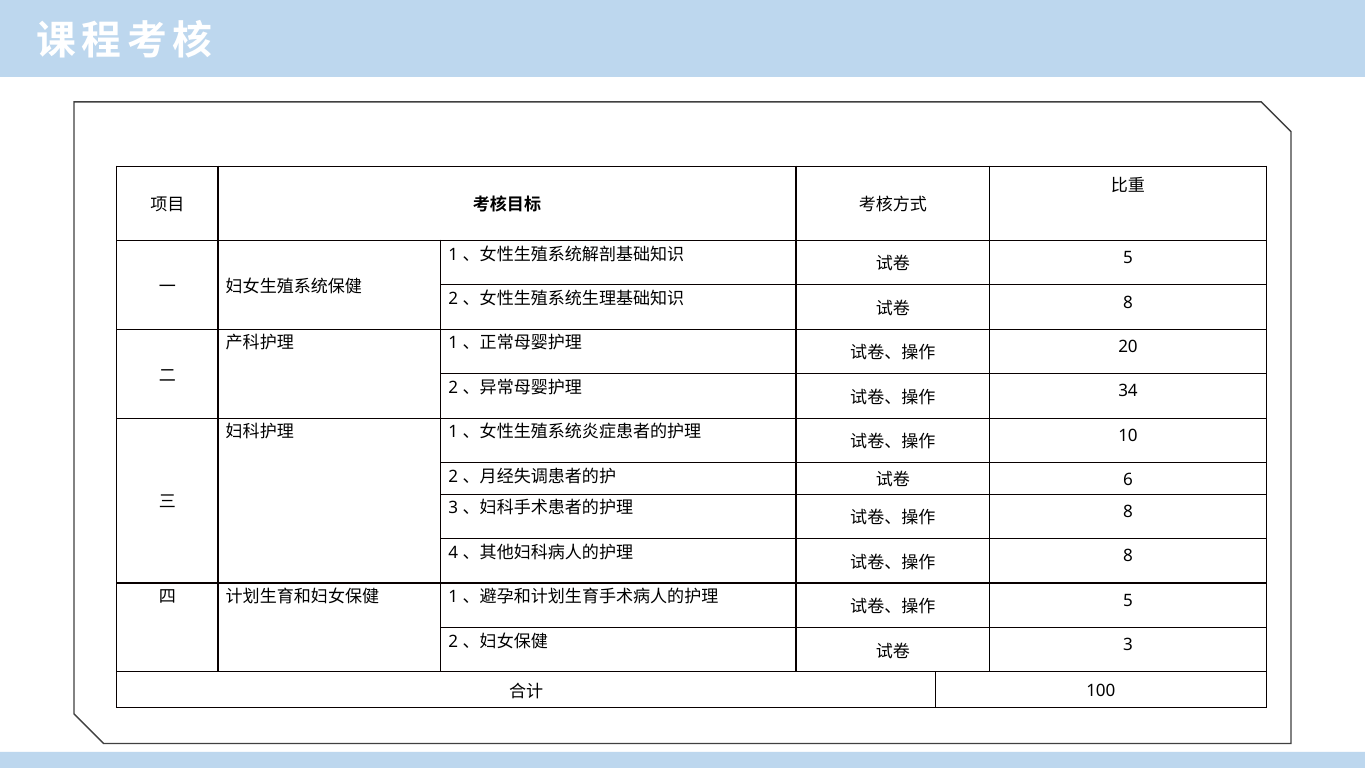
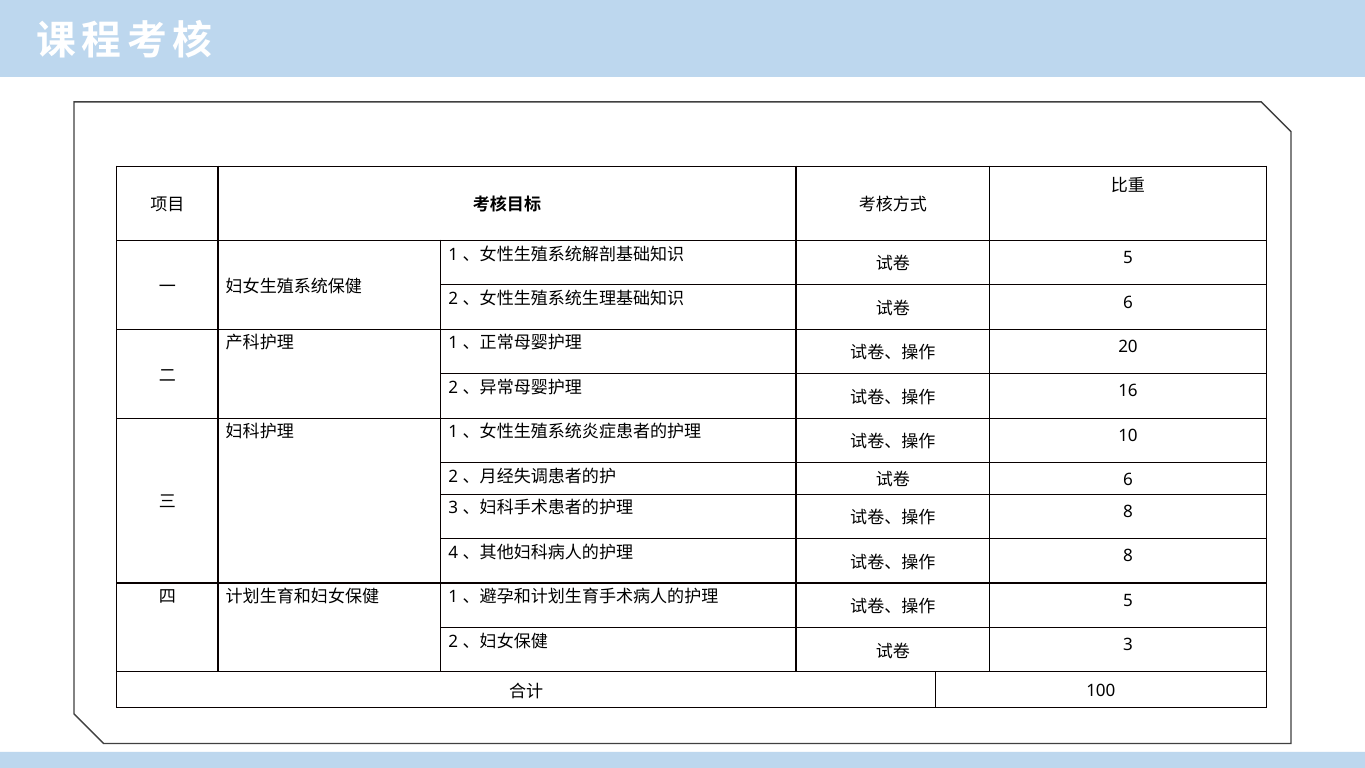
8 at (1128, 302): 8 -> 6
34: 34 -> 16
